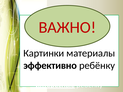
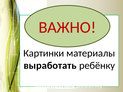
эффективно: эффективно -> выработать
